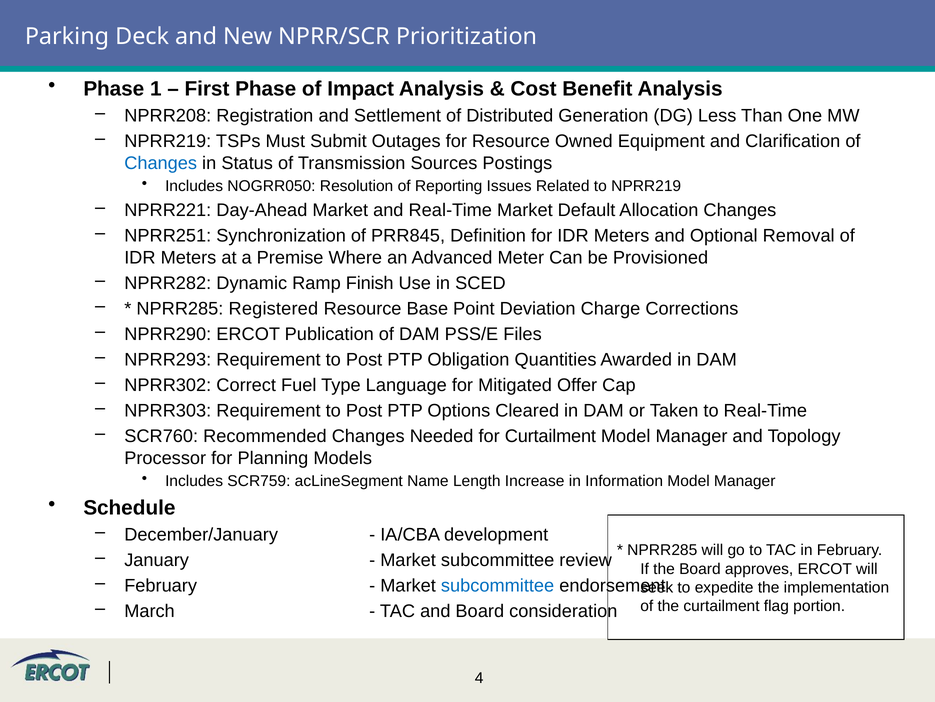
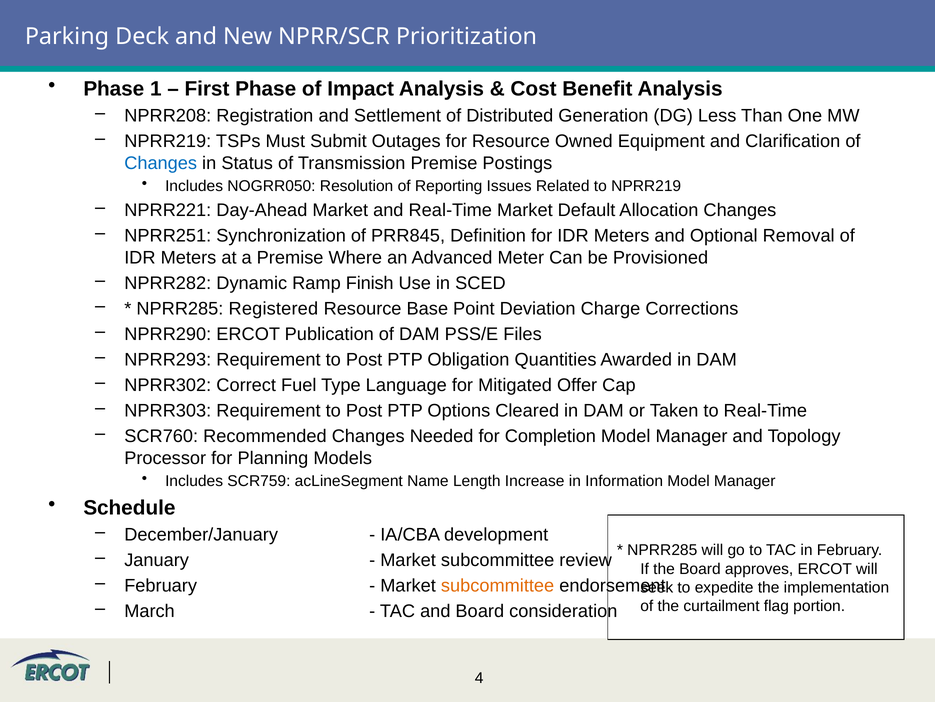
Transmission Sources: Sources -> Premise
for Curtailment: Curtailment -> Completion
subcommittee at (498, 585) colour: blue -> orange
